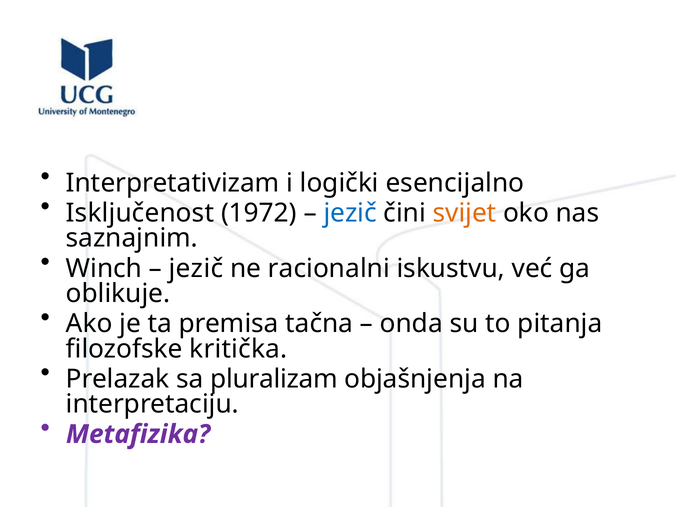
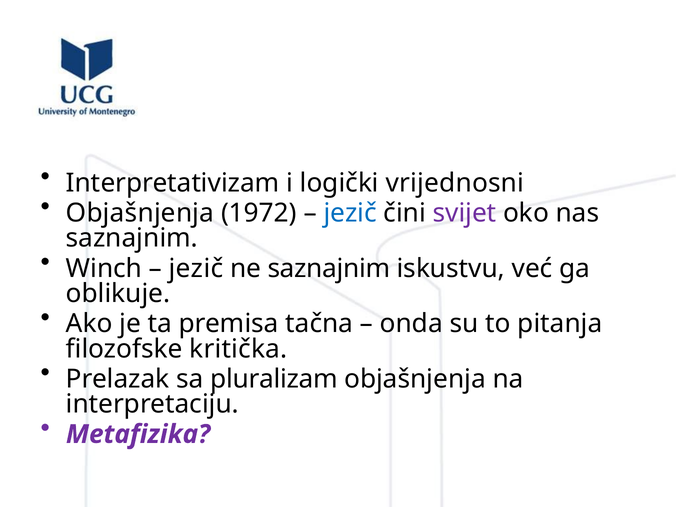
esencijalno: esencijalno -> vrijednosni
Isključenost at (140, 213): Isključenost -> Objašnjenja
svijet colour: orange -> purple
ne racionalni: racionalni -> saznajnim
